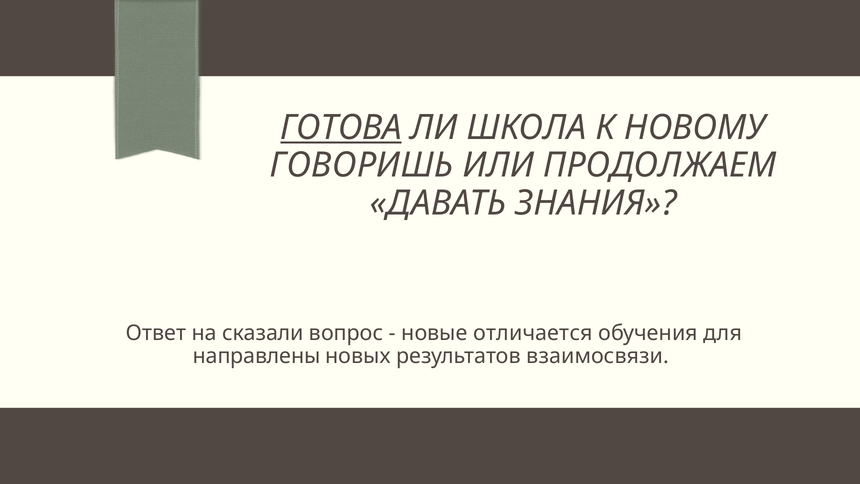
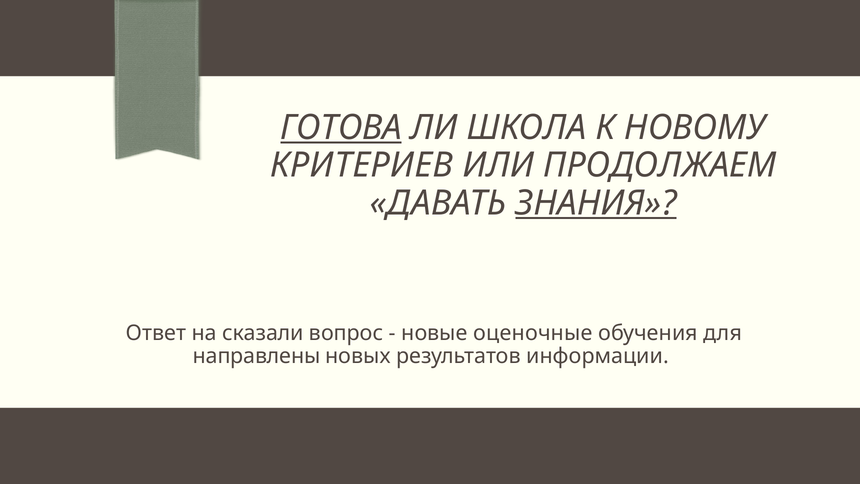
ГОВОРИШЬ: ГОВОРИШЬ -> КРИТЕРИЕВ
ЗНАНИЯ underline: none -> present
отличается: отличается -> оценочные
взаимосвязи: взаимосвязи -> информации
